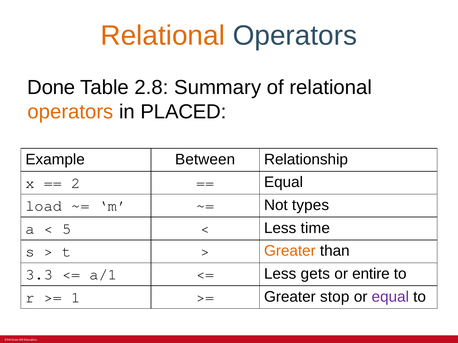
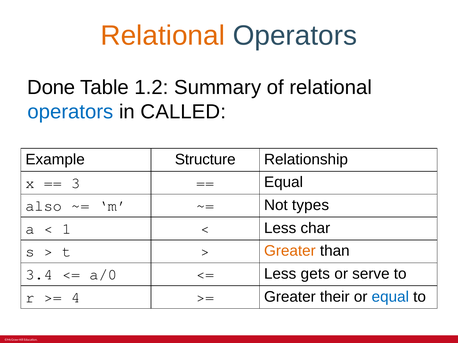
2.8: 2.8 -> 1.2
operators at (70, 112) colour: orange -> blue
PLACED: PLACED -> CALLED
Between: Between -> Structure
2: 2 -> 3
load: load -> also
5: 5 -> 1
time: time -> char
3.3: 3.3 -> 3.4
a/1: a/1 -> a/0
entire: entire -> serve
1: 1 -> 4
stop: stop -> their
equal at (390, 297) colour: purple -> blue
